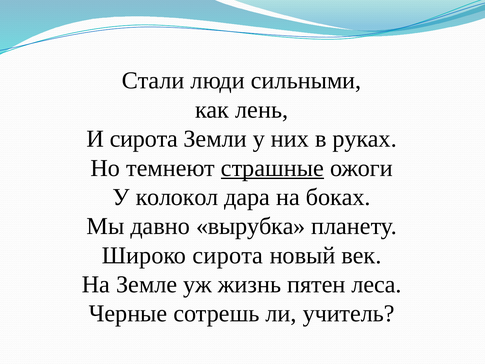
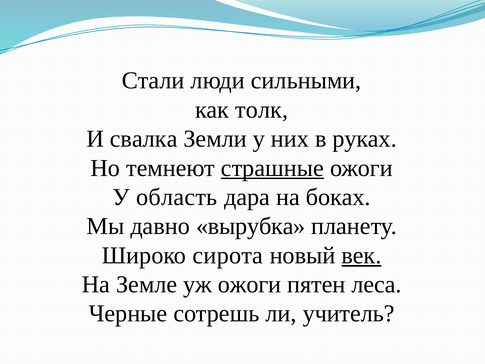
лень: лень -> толк
И сирота: сирота -> свалка
колокол: колокол -> область
век underline: none -> present
уж жизнь: жизнь -> ожоги
